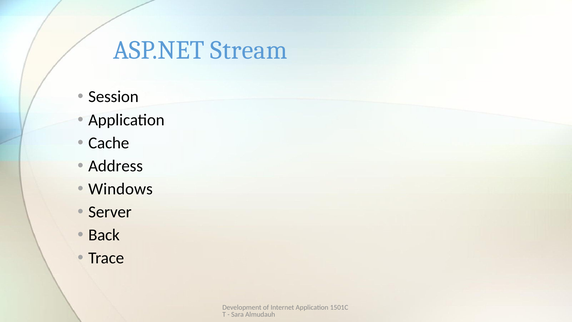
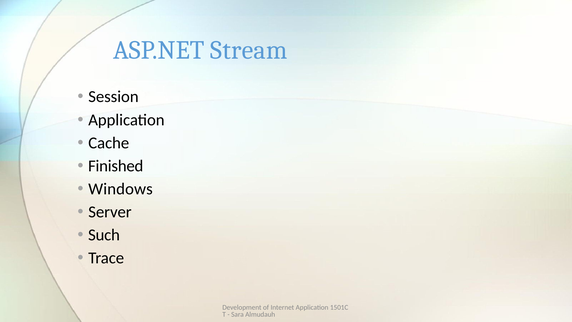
Address: Address -> Finished
Back: Back -> Such
